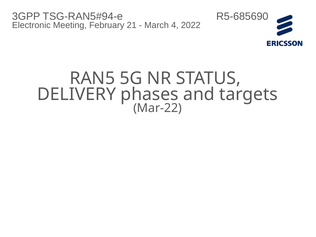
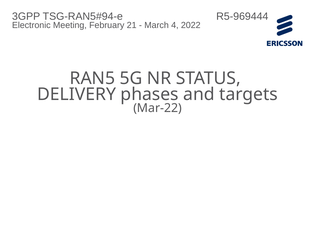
R5-685690: R5-685690 -> R5-969444
